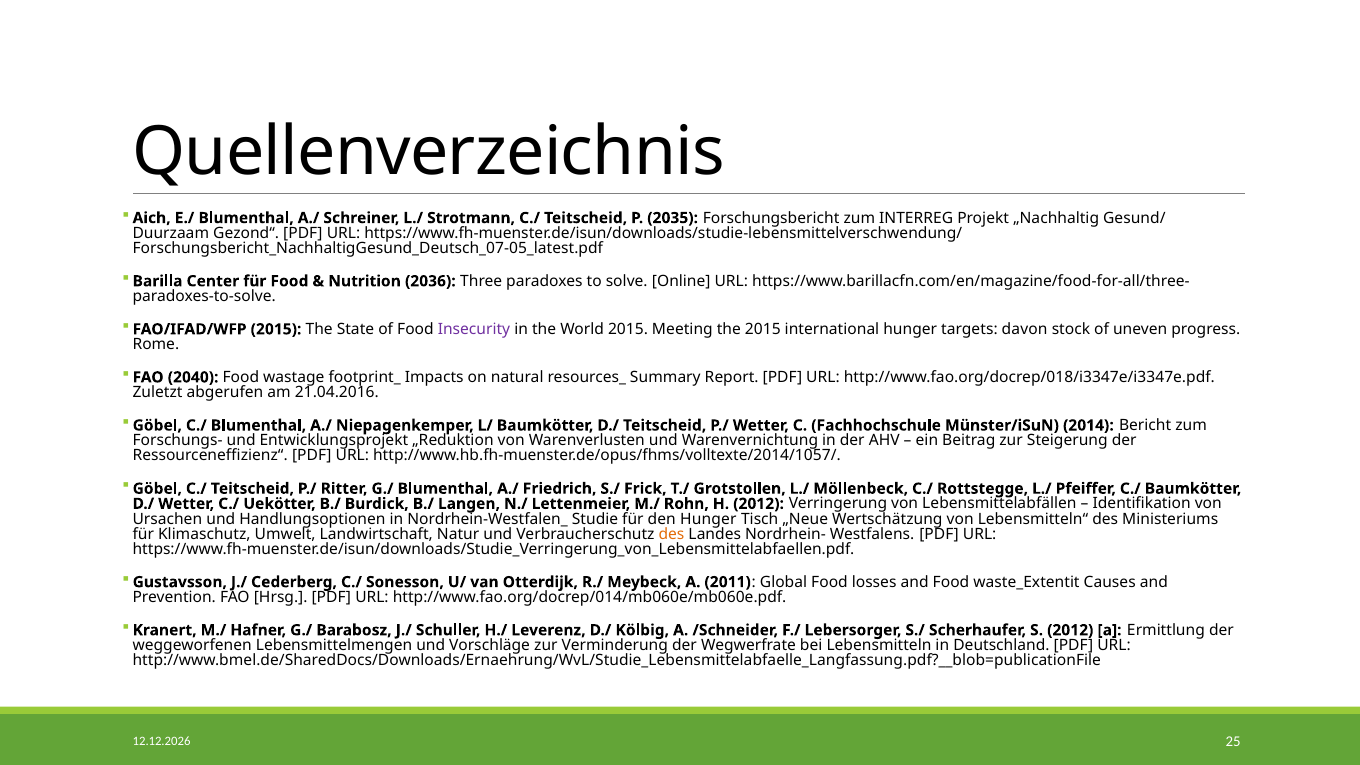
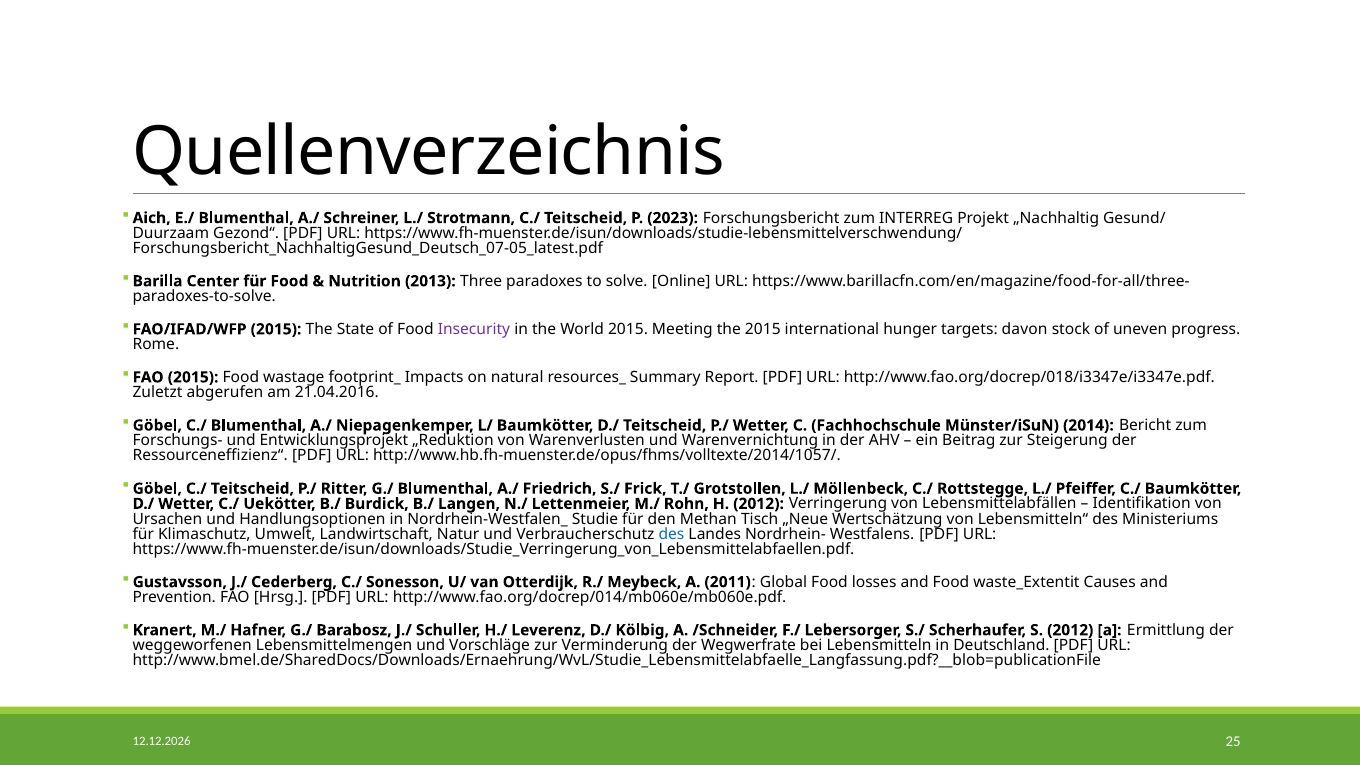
2035: 2035 -> 2023
2036: 2036 -> 2013
FAO 2040: 2040 -> 2015
den Hunger: Hunger -> Methan
des at (672, 534) colour: orange -> blue
